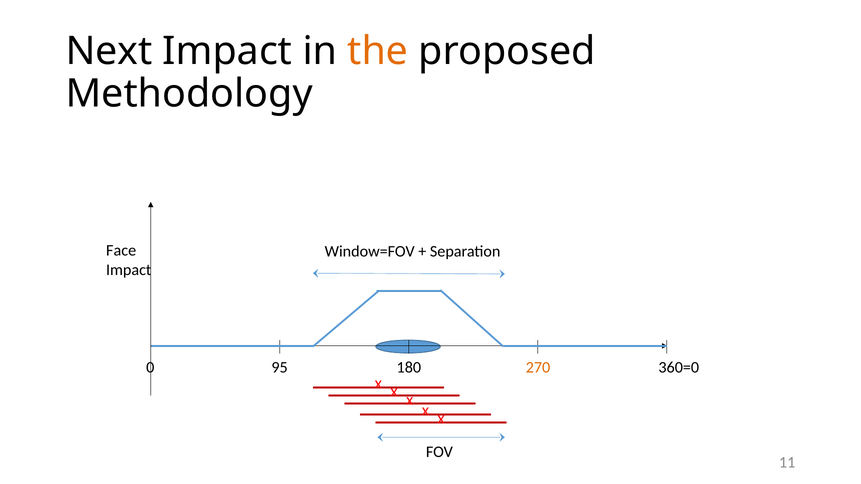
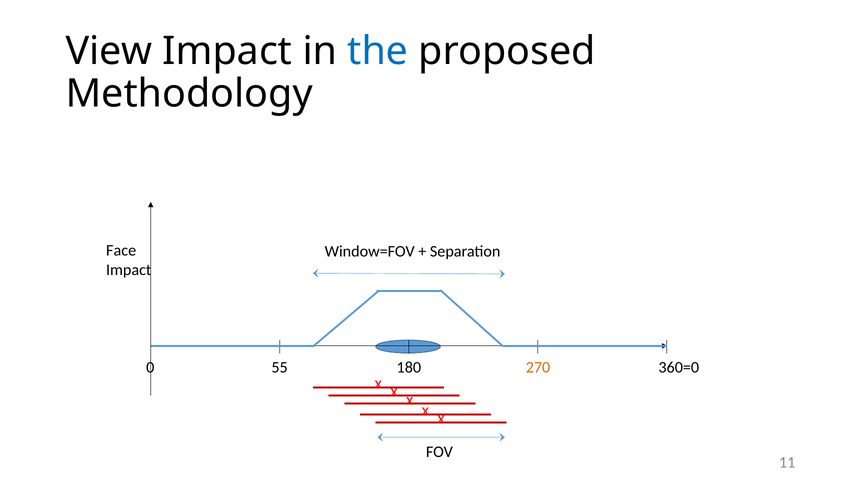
Next: Next -> View
the colour: orange -> blue
95: 95 -> 55
